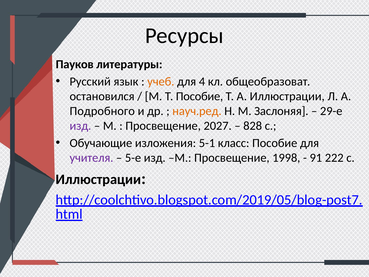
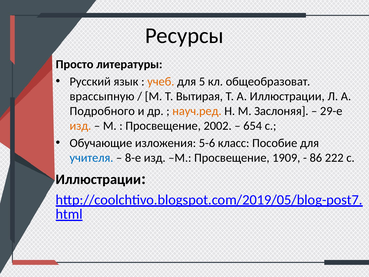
Пауков: Пауков -> Просто
4: 4 -> 5
остановился: остановился -> врассыпную
Т Пособие: Пособие -> Вытирая
изд at (80, 126) colour: purple -> orange
2027: 2027 -> 2002
828: 828 -> 654
5-1: 5-1 -> 5-6
учителя colour: purple -> blue
5-е: 5-е -> 8-е
1998: 1998 -> 1909
91: 91 -> 86
